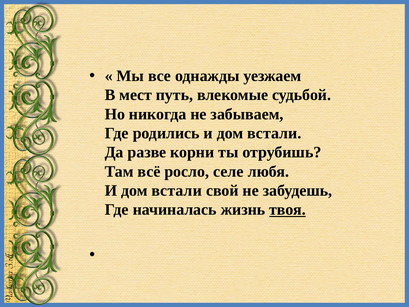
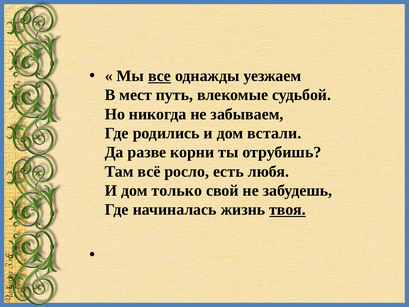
все underline: none -> present
селе: селе -> есть
встали at (177, 190): встали -> только
